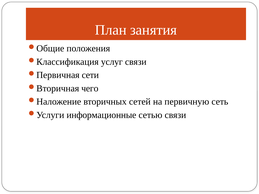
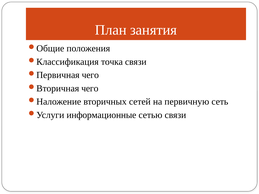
услуг: услуг -> точка
сети at (90, 75): сети -> чего
